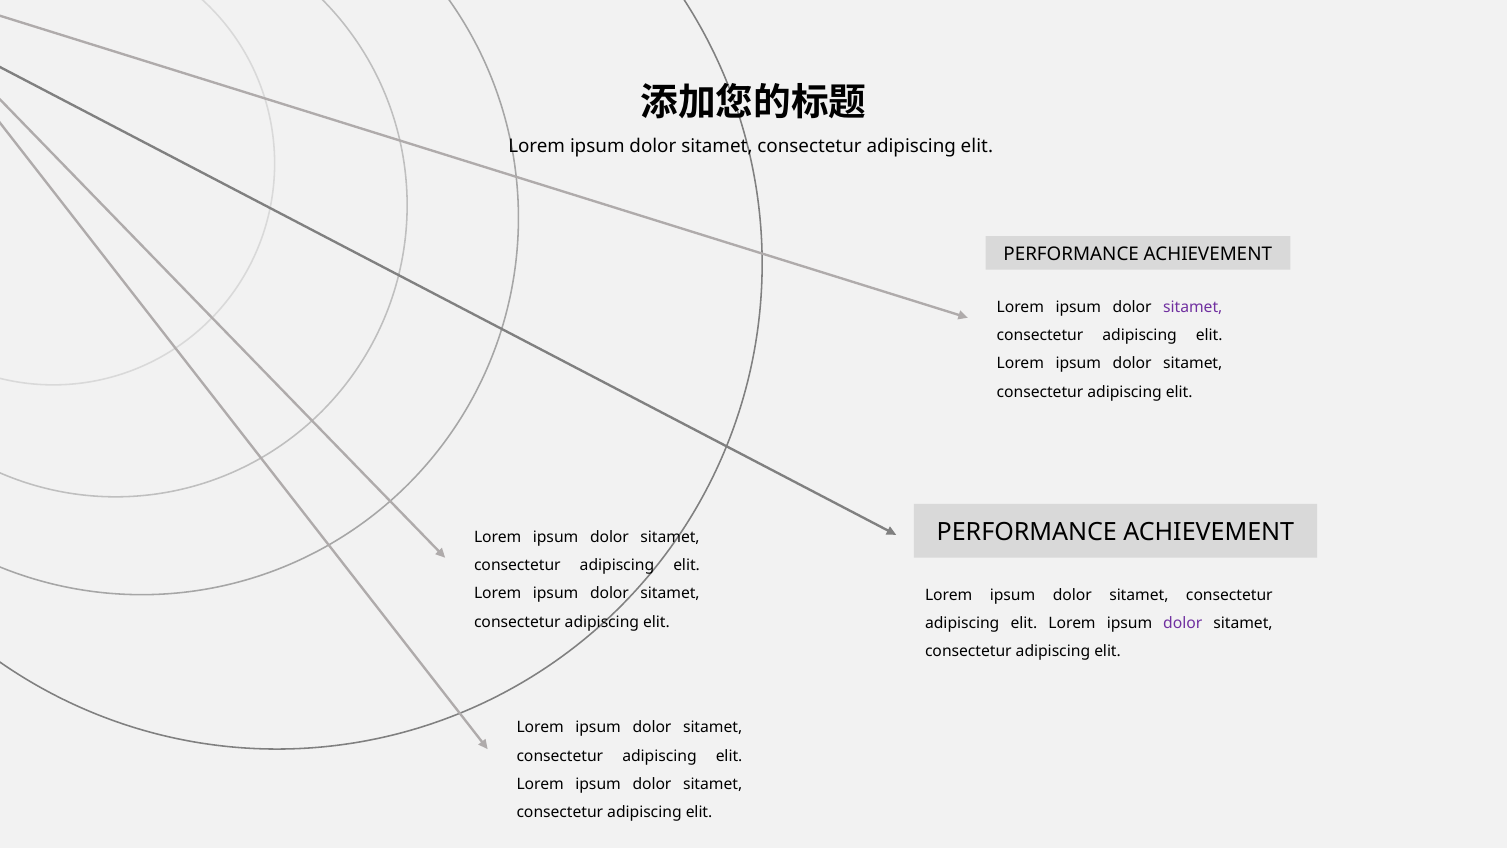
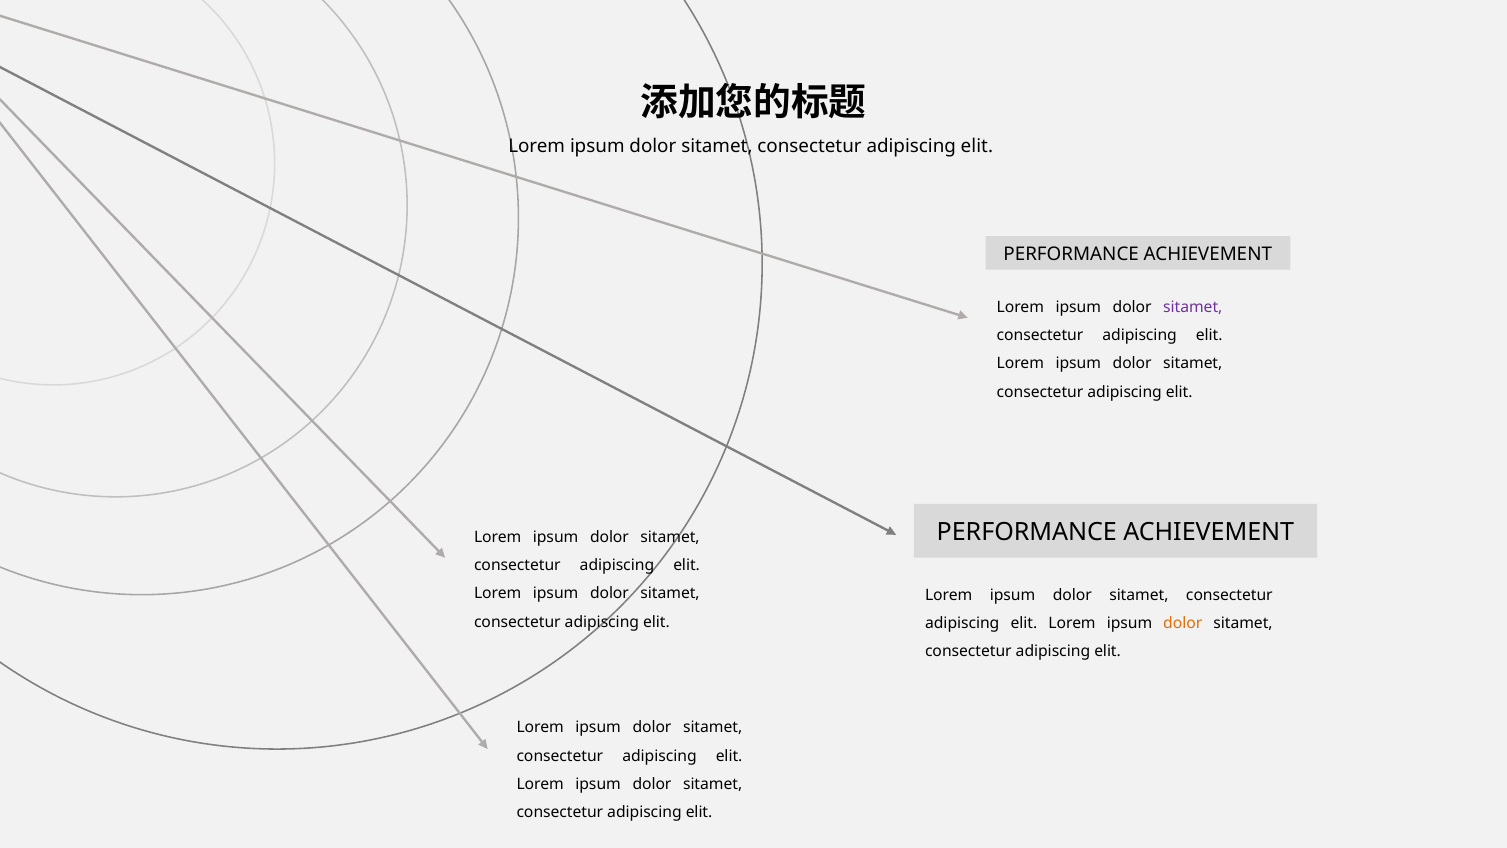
dolor at (1183, 623) colour: purple -> orange
